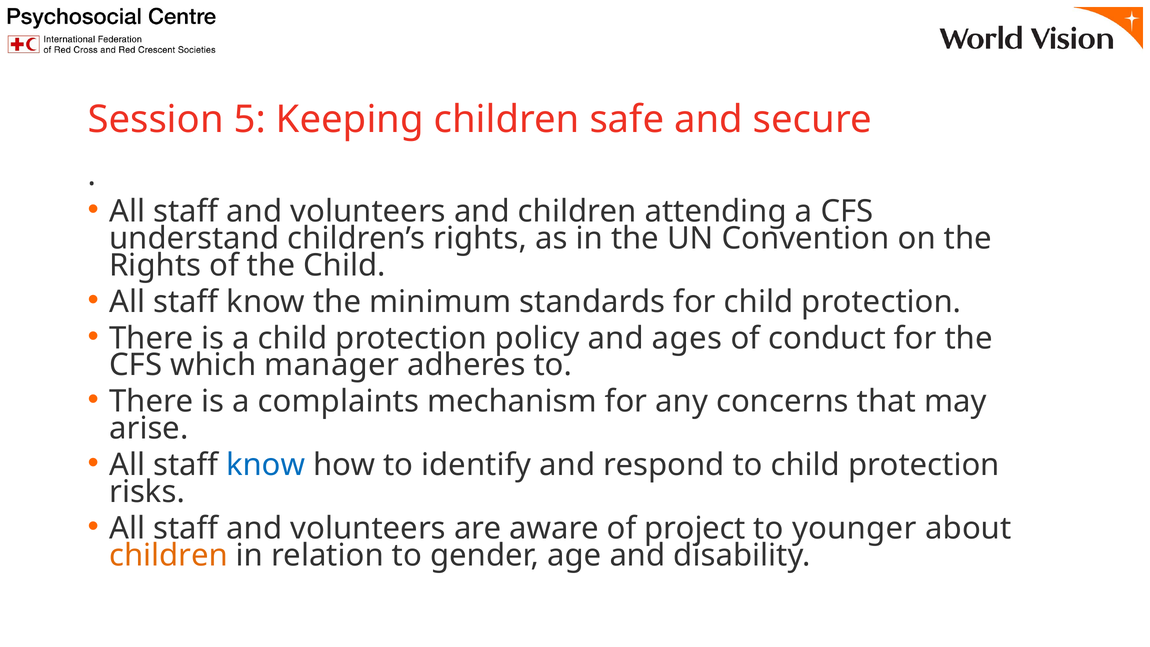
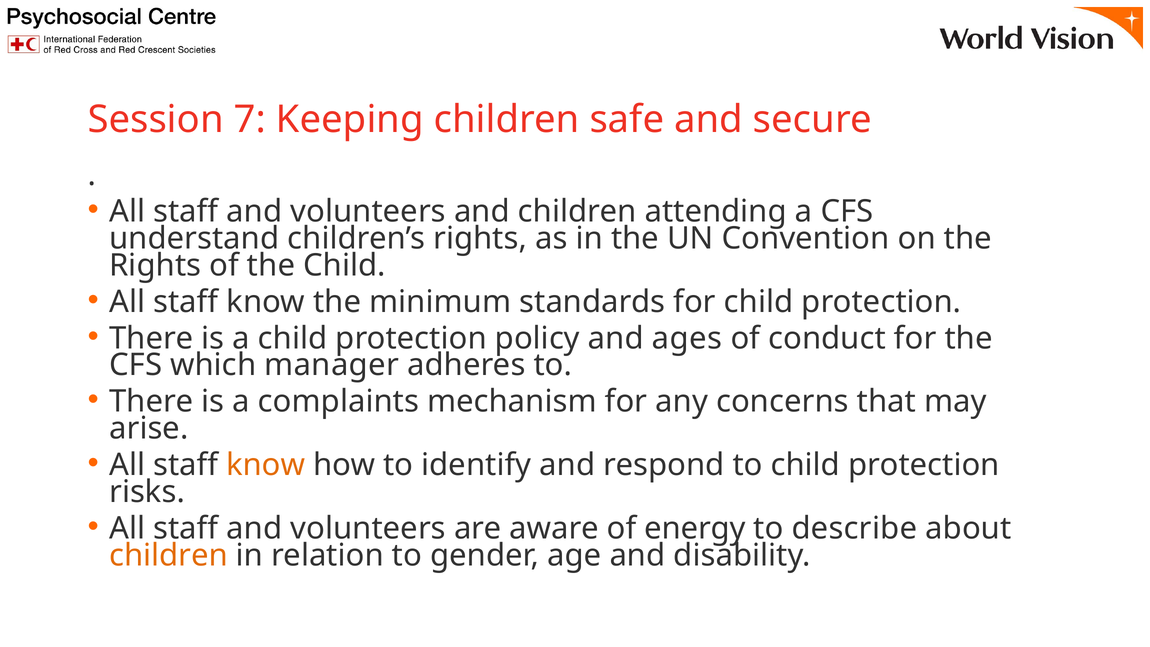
5: 5 -> 7
know at (266, 465) colour: blue -> orange
project: project -> energy
younger: younger -> describe
